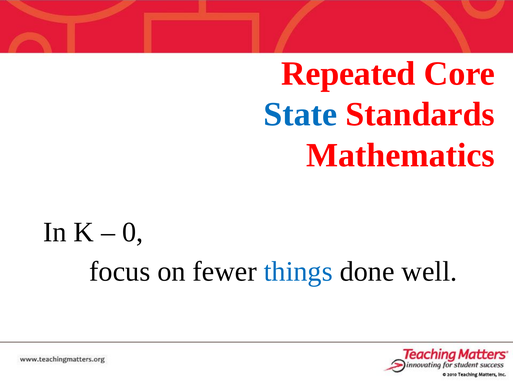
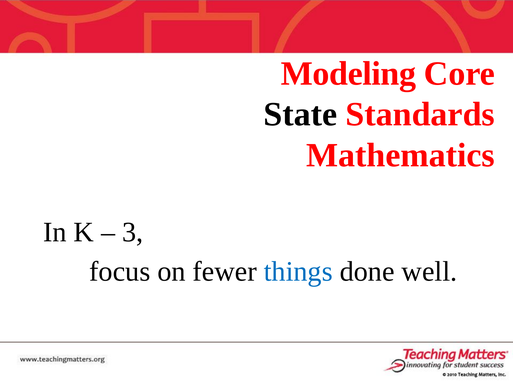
Repeated: Repeated -> Modeling
State colour: blue -> black
0: 0 -> 3
